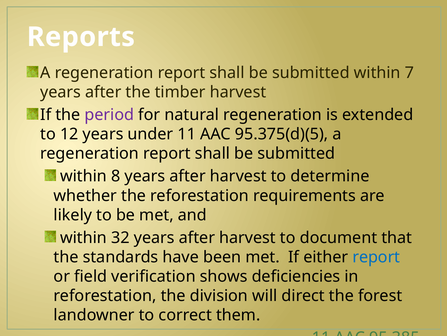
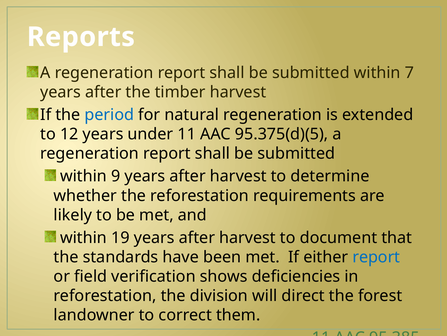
period colour: purple -> blue
8: 8 -> 9
32: 32 -> 19
